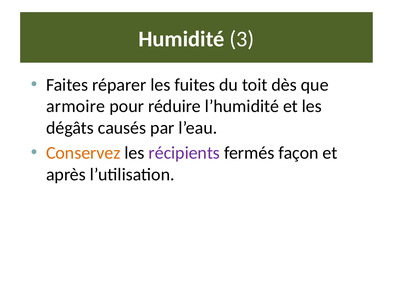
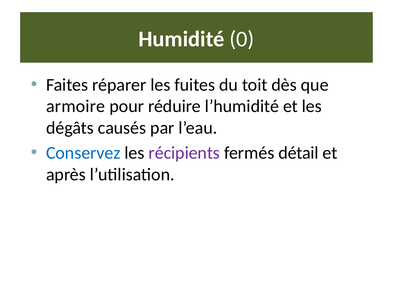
3: 3 -> 0
Conservez colour: orange -> blue
façon: façon -> détail
